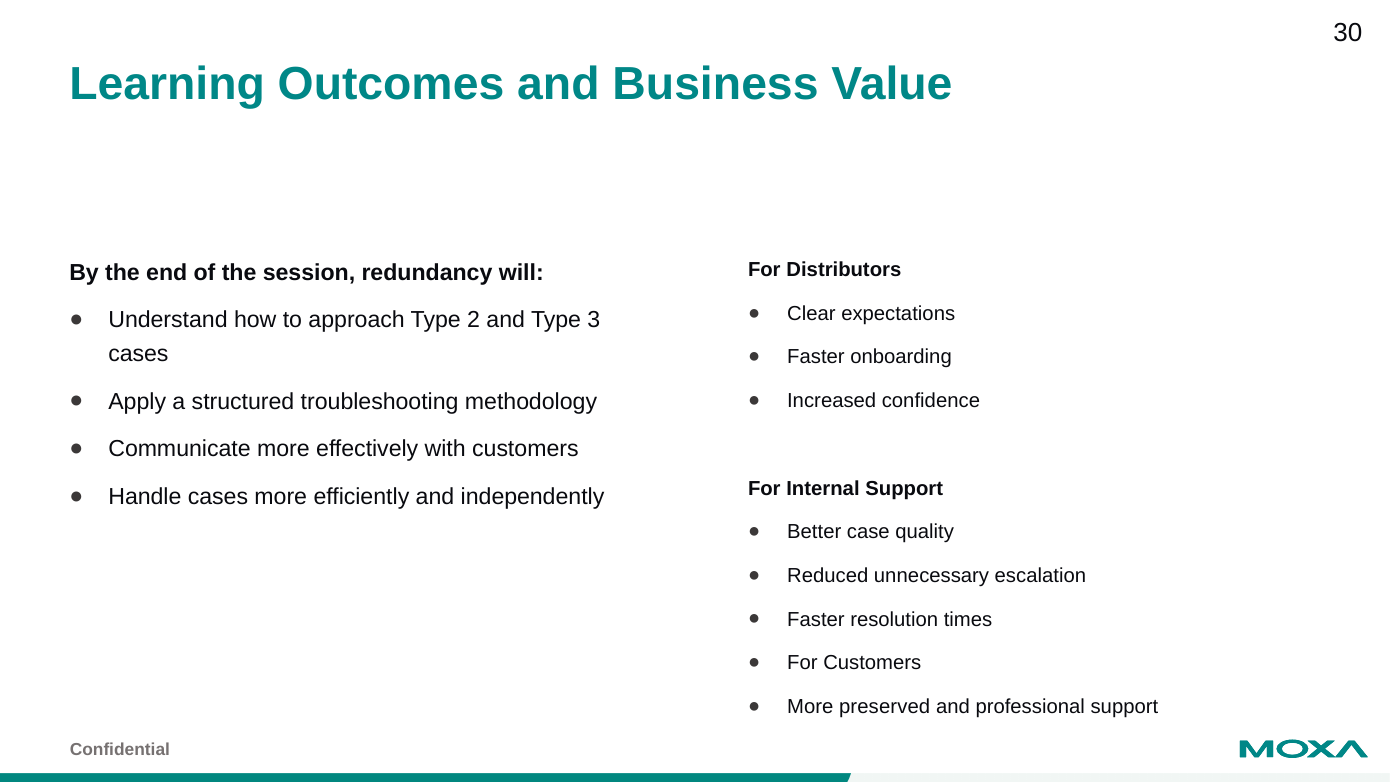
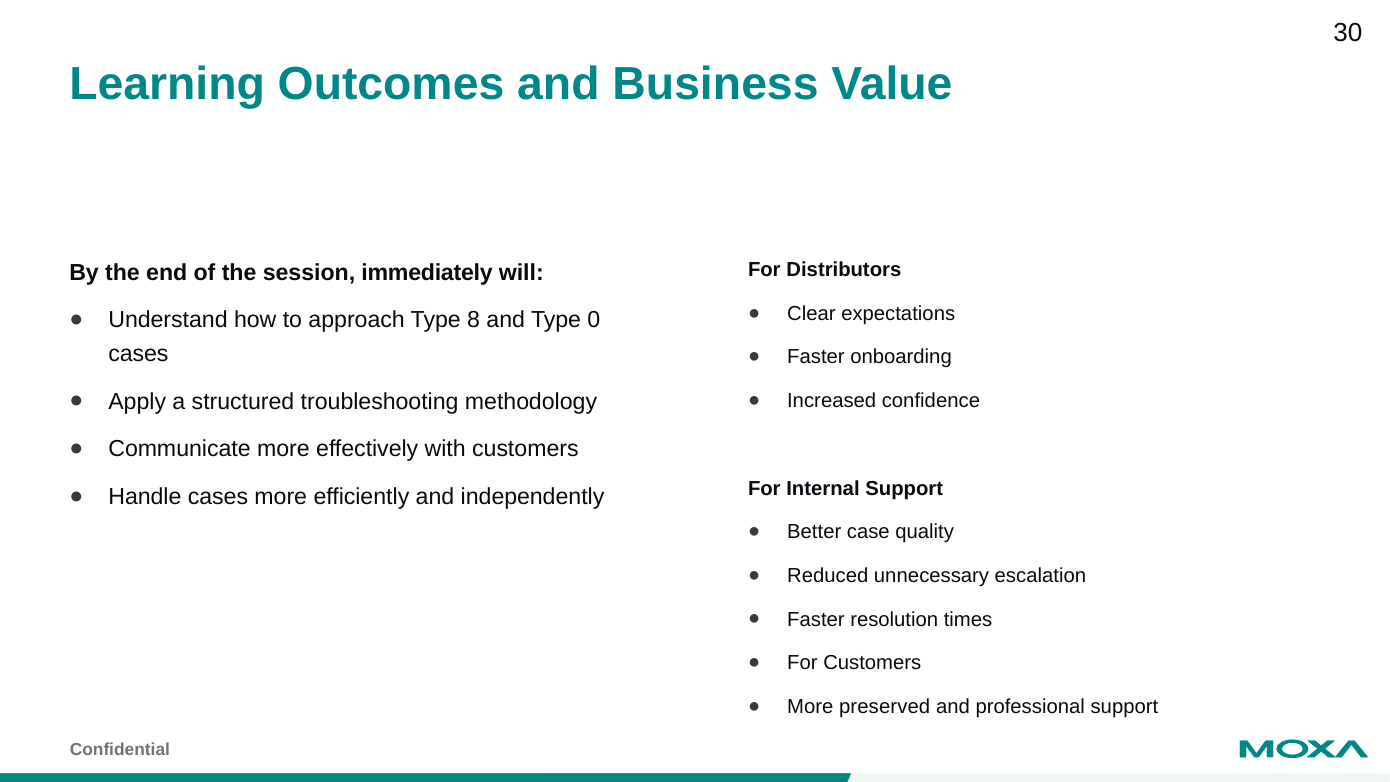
redundancy: redundancy -> immediately
2: 2 -> 8
3: 3 -> 0
